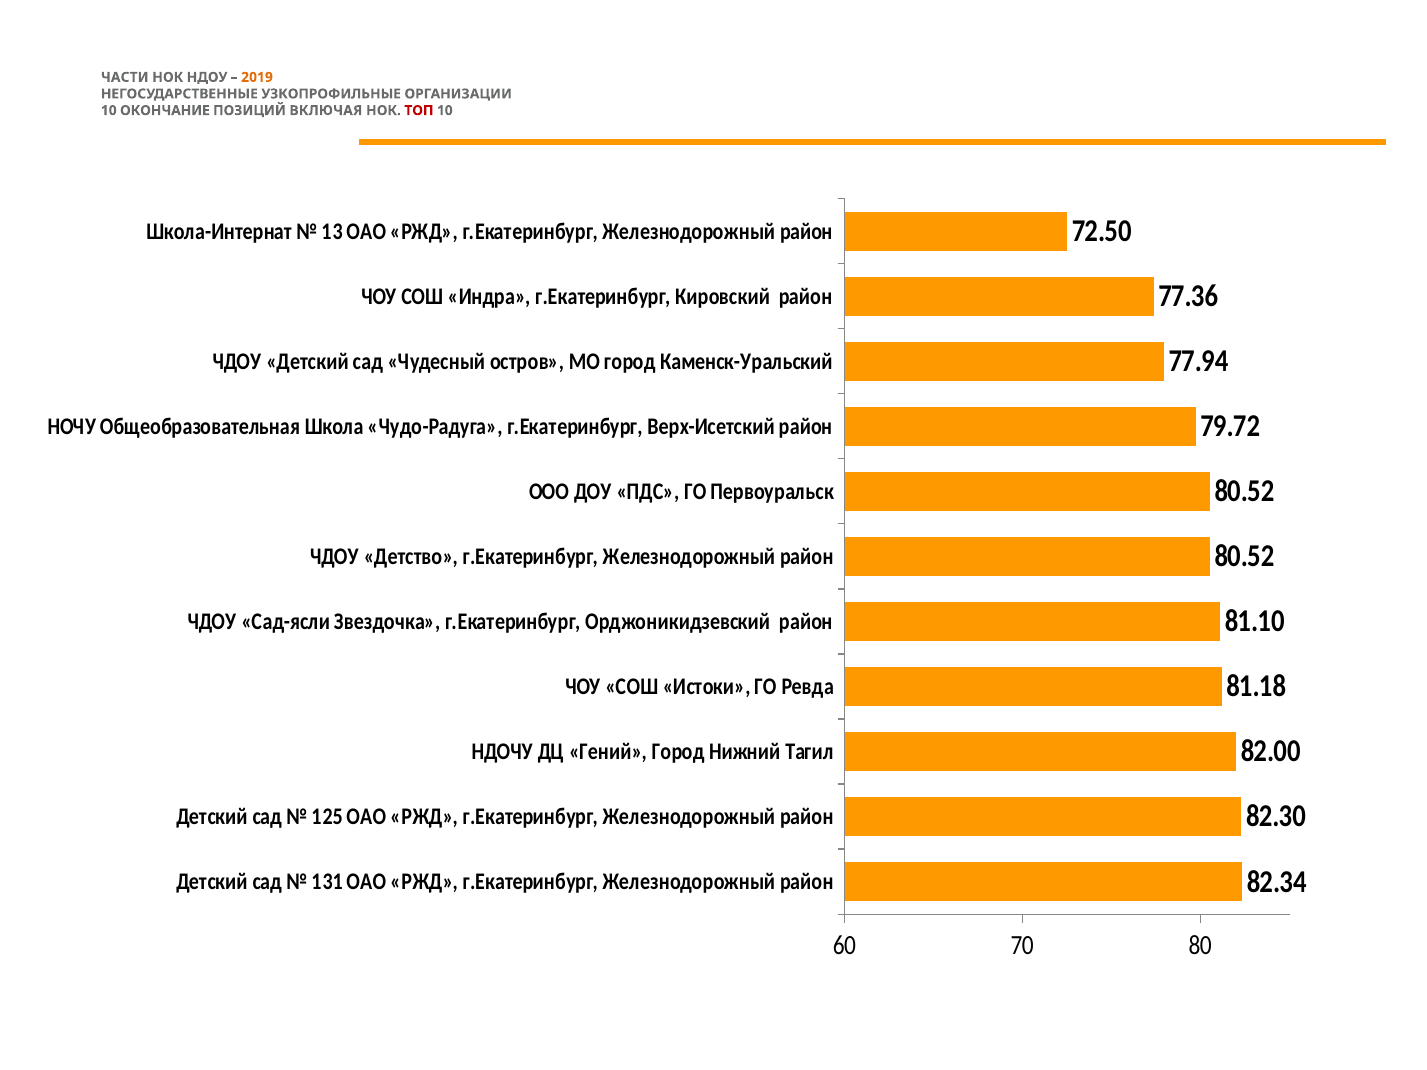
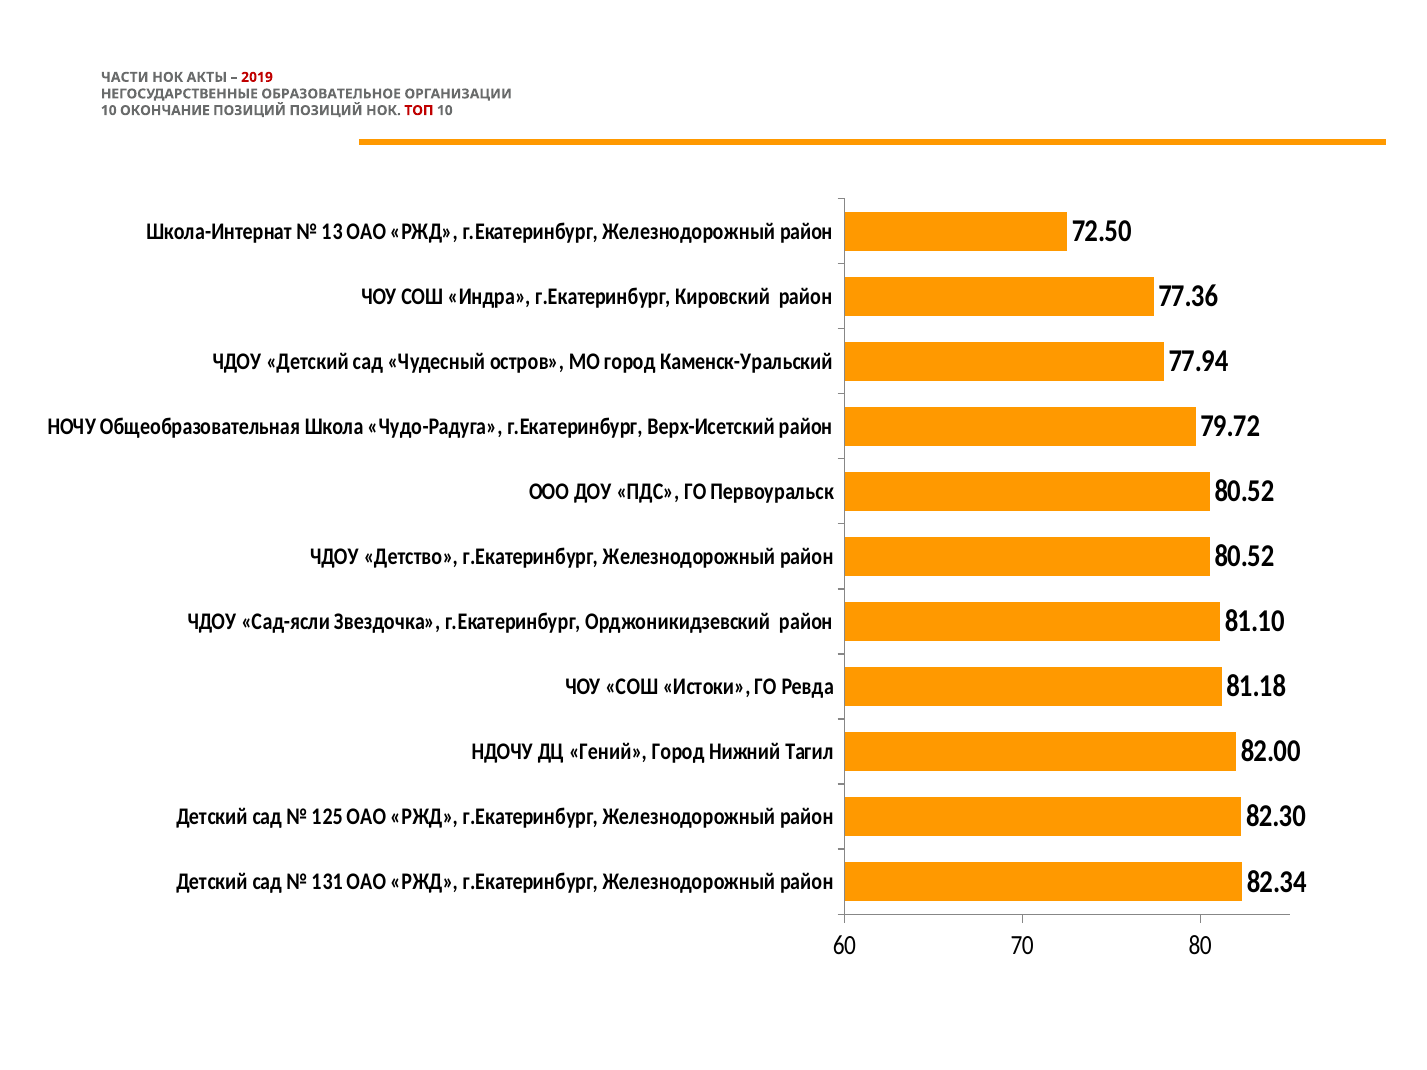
НДОУ: НДОУ -> АКТЫ
2019 colour: orange -> red
УЗКОПРОФИЛЬНЫЕ: УЗКОПРОФИЛЬНЫЕ -> ОБРАЗОВАТЕЛЬНОЕ
ПОЗИЦИЙ ВКЛЮЧАЯ: ВКЛЮЧАЯ -> ПОЗИЦИЙ
